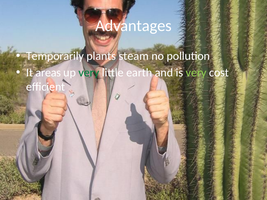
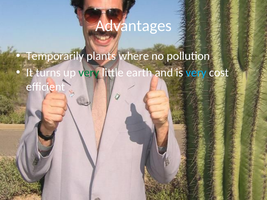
steam: steam -> where
areas: areas -> turns
very at (196, 73) colour: light green -> light blue
